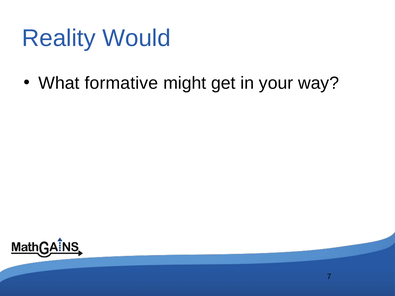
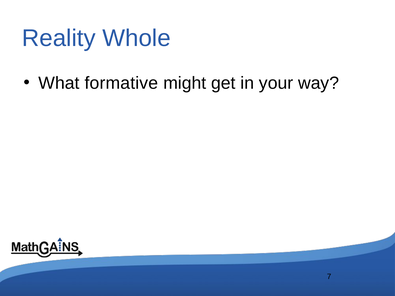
Would: Would -> Whole
